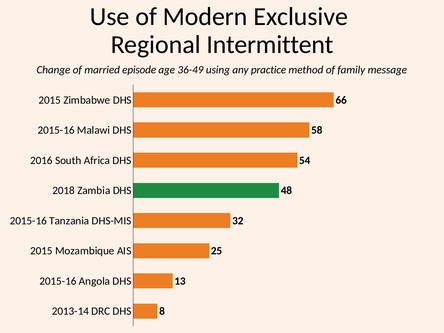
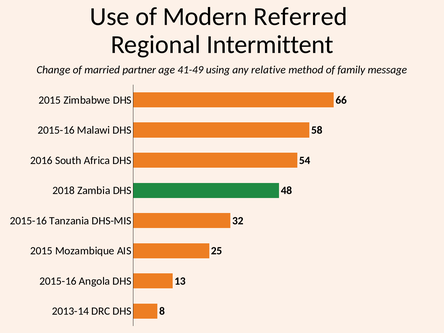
Exclusive: Exclusive -> Referred
episode: episode -> partner
36-49: 36-49 -> 41-49
practice: practice -> relative
